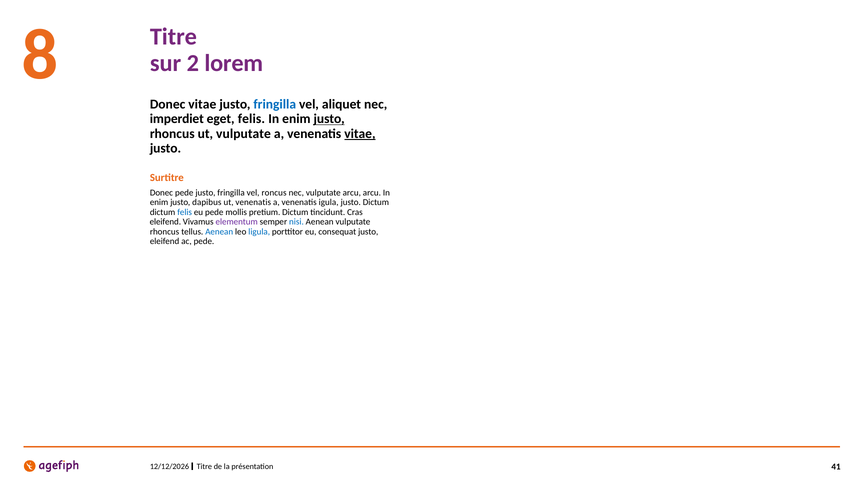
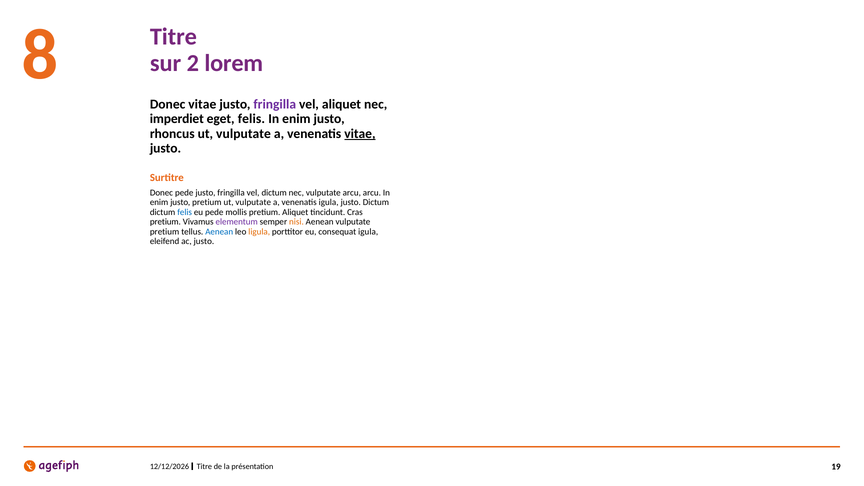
fringilla at (275, 104) colour: blue -> purple
justo at (329, 119) underline: present -> none
vel roncus: roncus -> dictum
justo dapibus: dapibus -> pretium
venenatis at (253, 202): venenatis -> vulputate
pretium Dictum: Dictum -> Aliquet
eleifend at (165, 222): eleifend -> pretium
nisi colour: blue -> orange
rhoncus at (165, 232): rhoncus -> pretium
ligula colour: blue -> orange
consequat justo: justo -> igula
ac pede: pede -> justo
41: 41 -> 19
